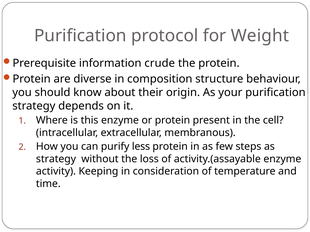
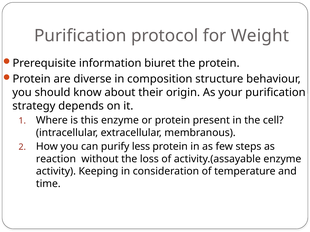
crude: crude -> biuret
strategy at (56, 159): strategy -> reaction
